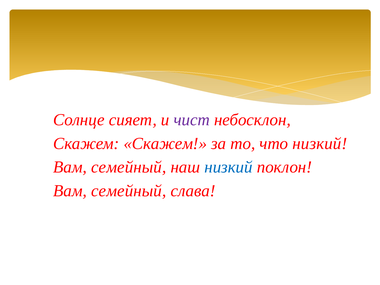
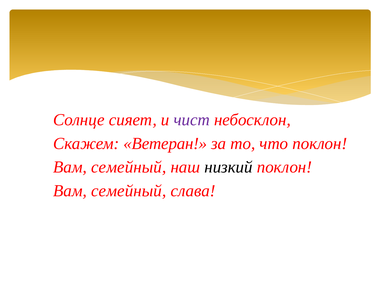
Скажем Скажем: Скажем -> Ветеран
что низкий: низкий -> поклон
низкий at (229, 167) colour: blue -> black
